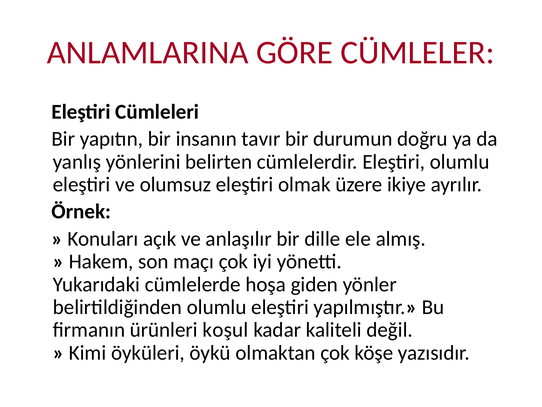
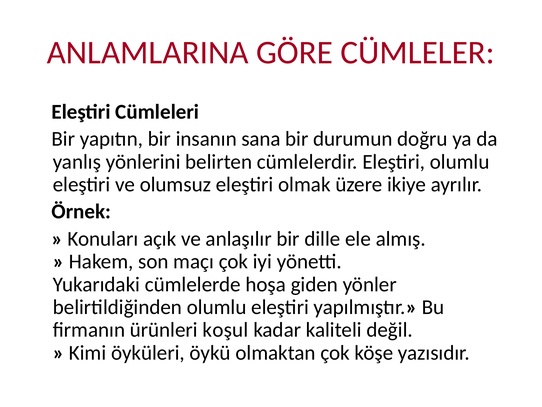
tavır: tavır -> sana
